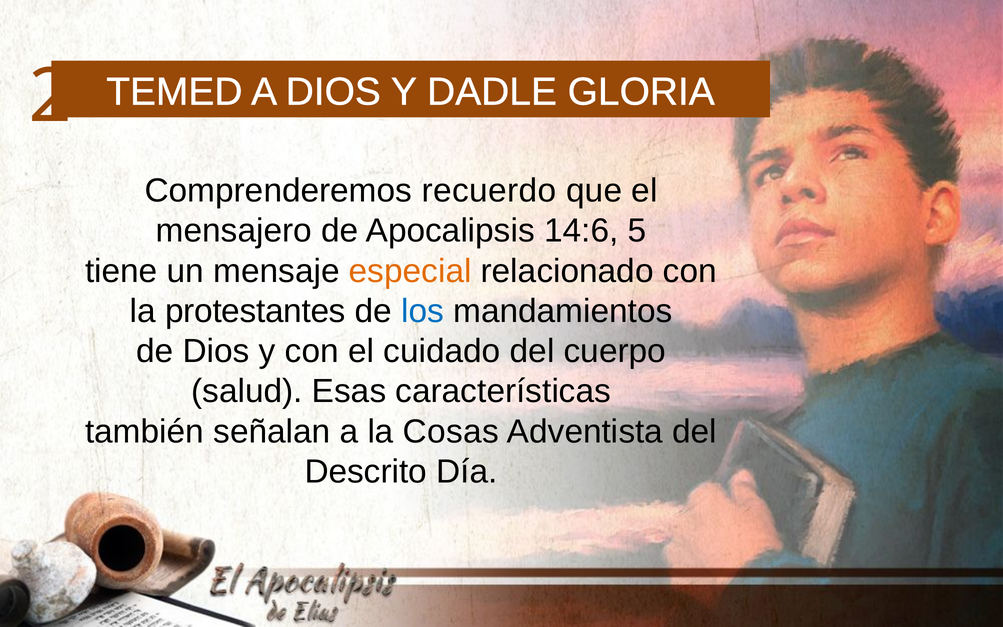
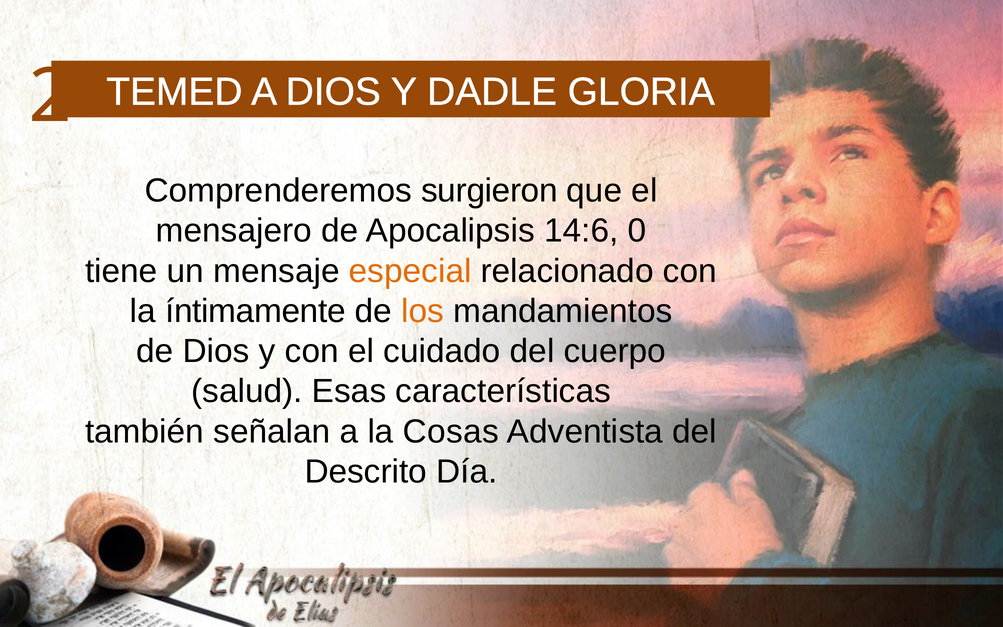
recuerdo: recuerdo -> surgieron
5: 5 -> 0
protestantes: protestantes -> íntimamente
los colour: blue -> orange
